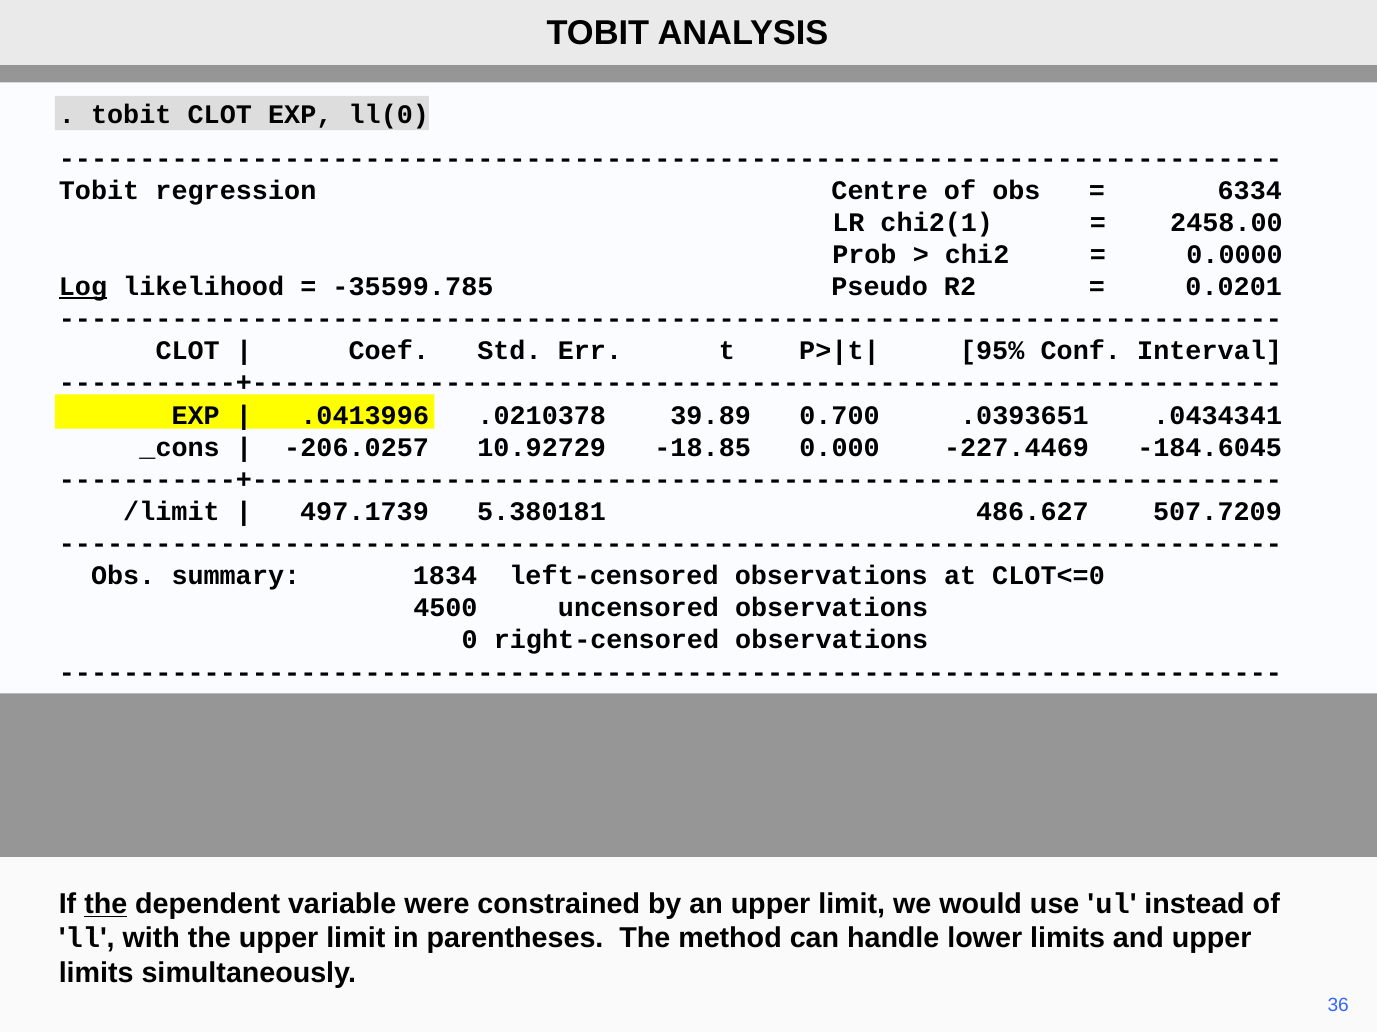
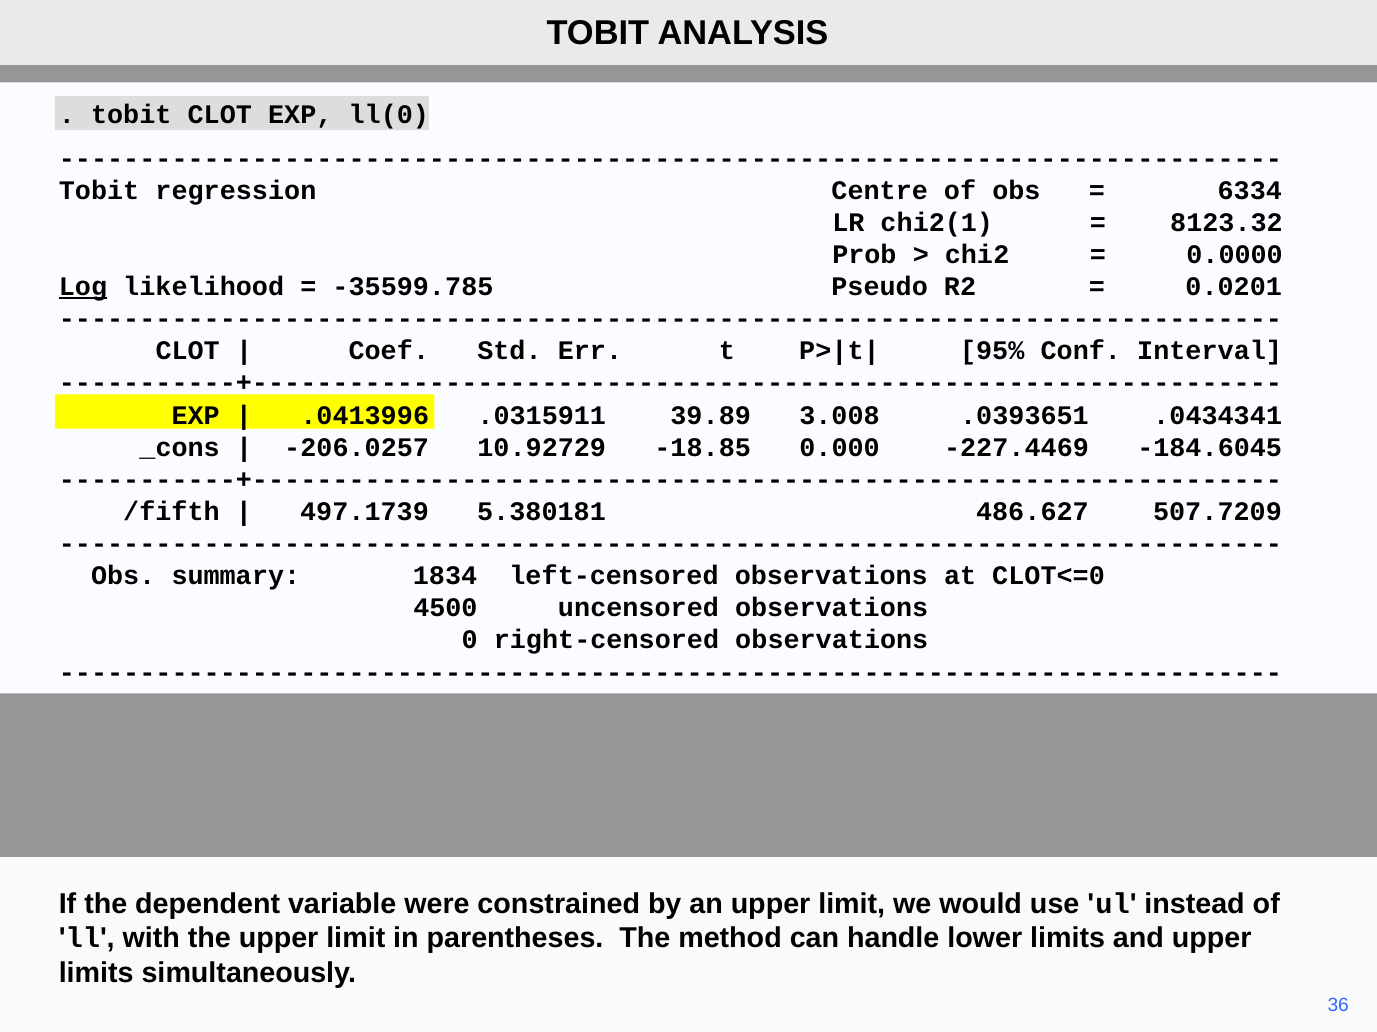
2458.00: 2458.00 -> 8123.32
.0210378: .0210378 -> .0315911
0.700: 0.700 -> 3.008
/limit: /limit -> /fifth
the at (106, 905) underline: present -> none
